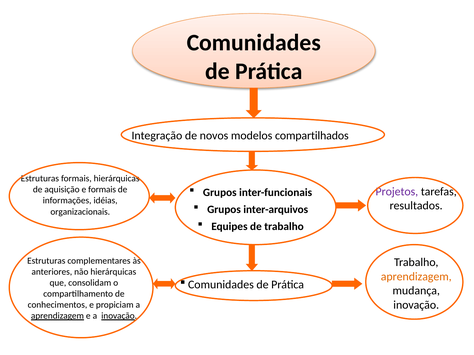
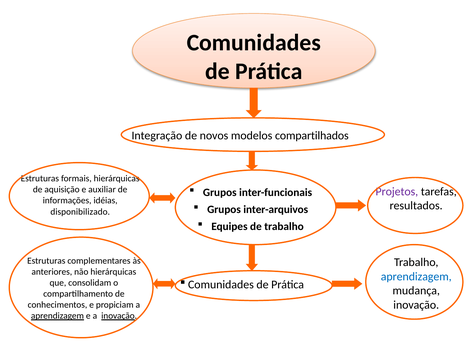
e formais: formais -> auxiliar
organizacionais: organizacionais -> disponibilizado
aprendizagem at (416, 277) colour: orange -> blue
